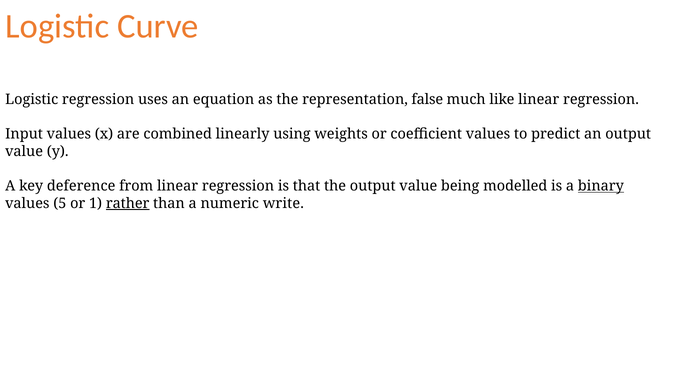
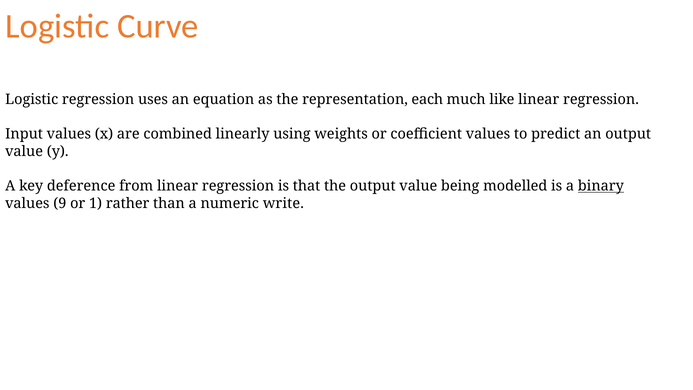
false: false -> each
5: 5 -> 9
rather underline: present -> none
